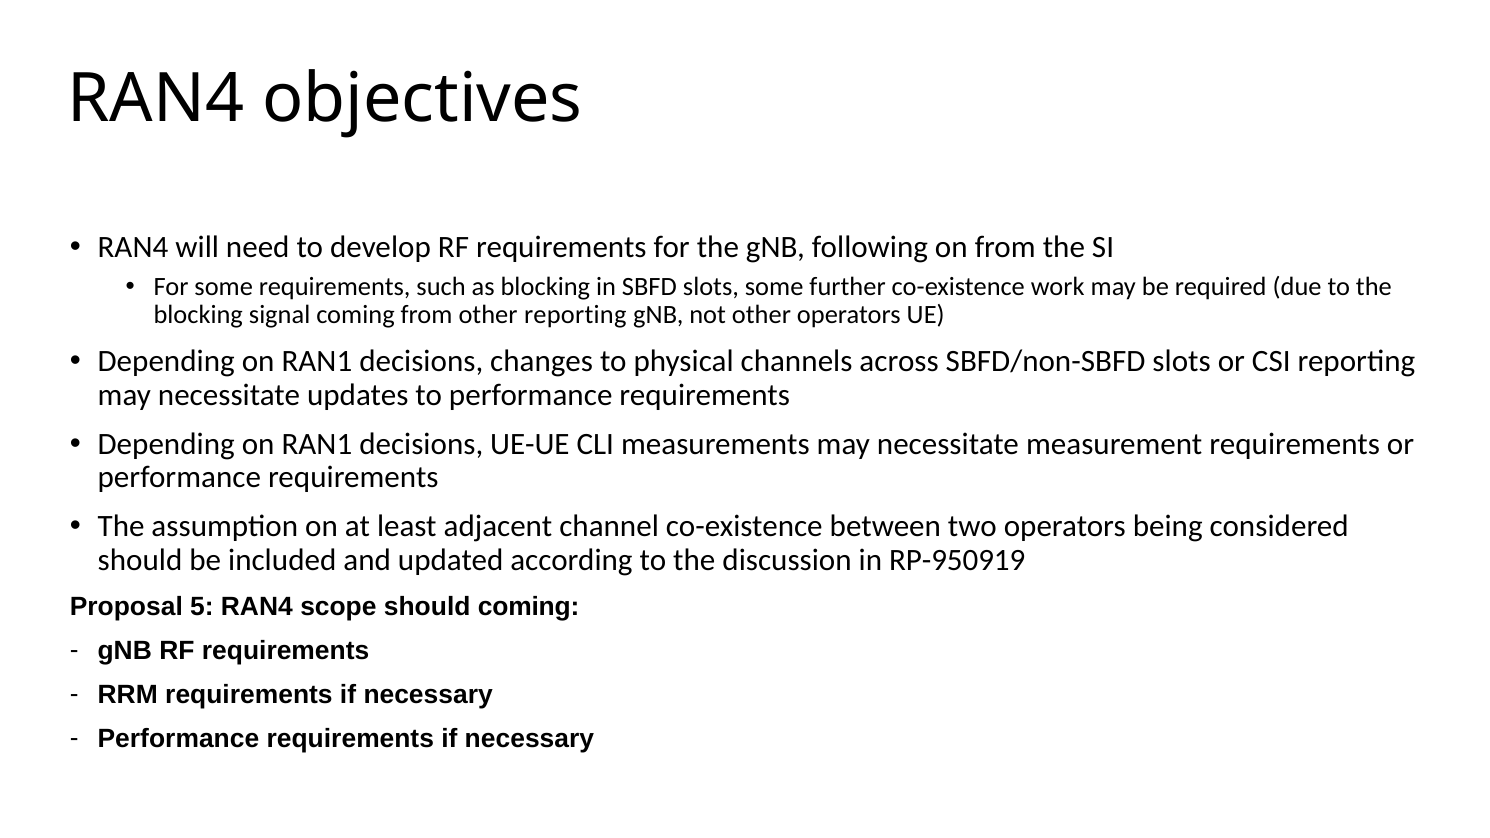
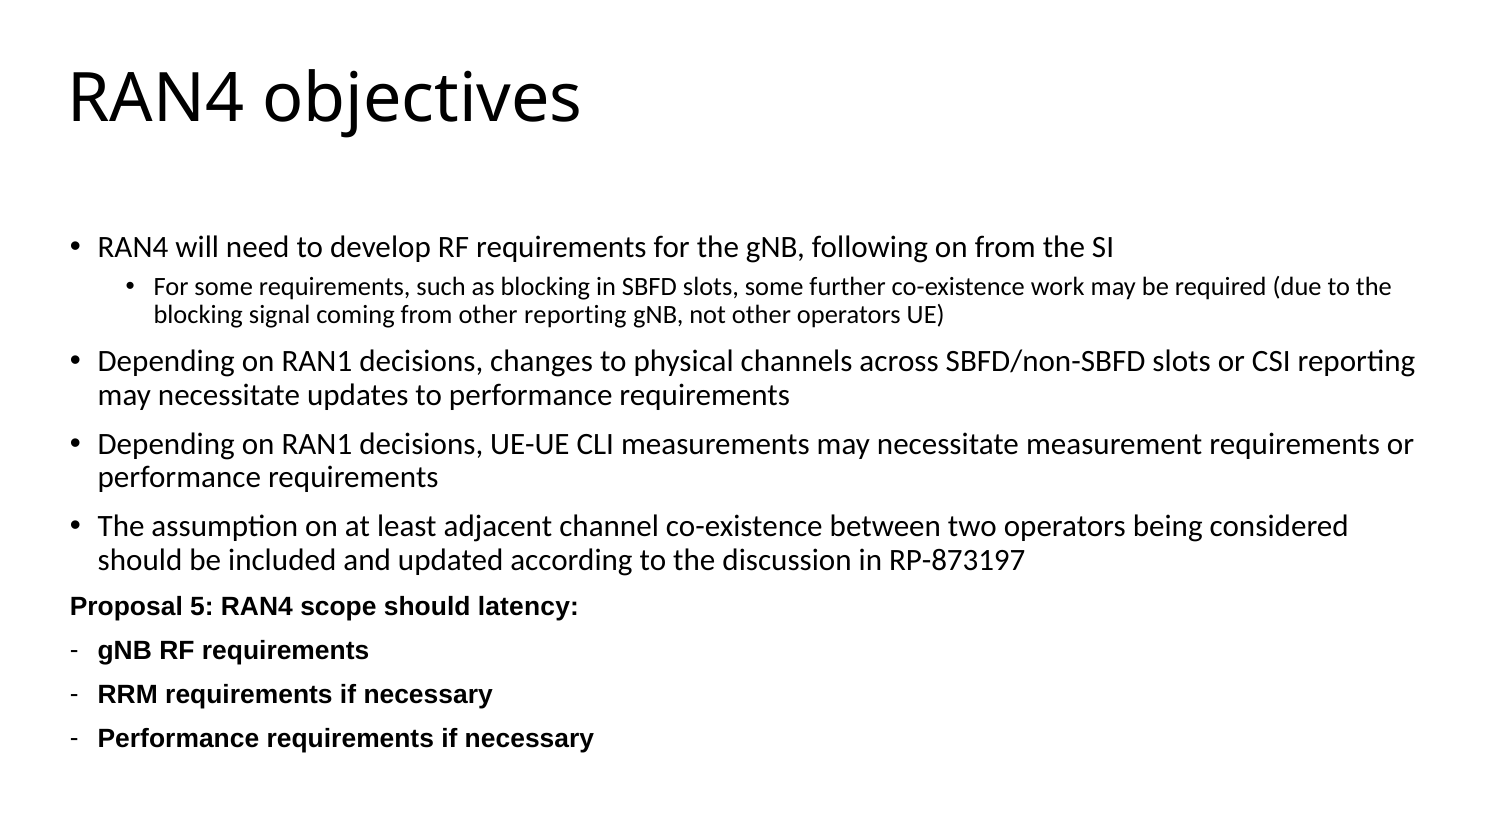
RP-950919: RP-950919 -> RP-873197
should coming: coming -> latency
